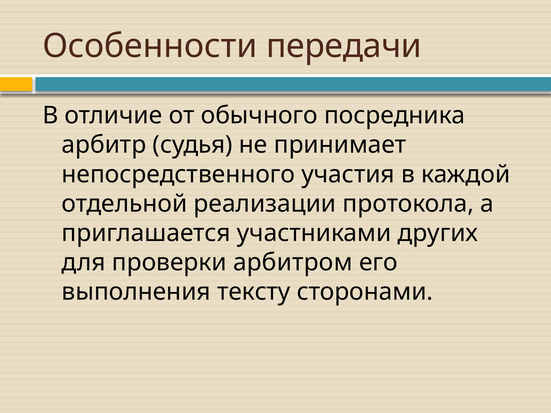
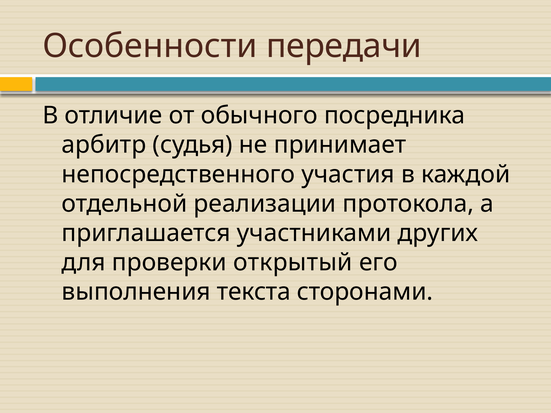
арбитром: арбитром -> открытый
тексту: тексту -> текста
